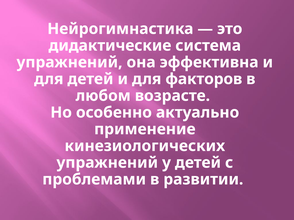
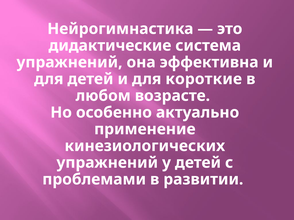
факторов: факторов -> короткие
